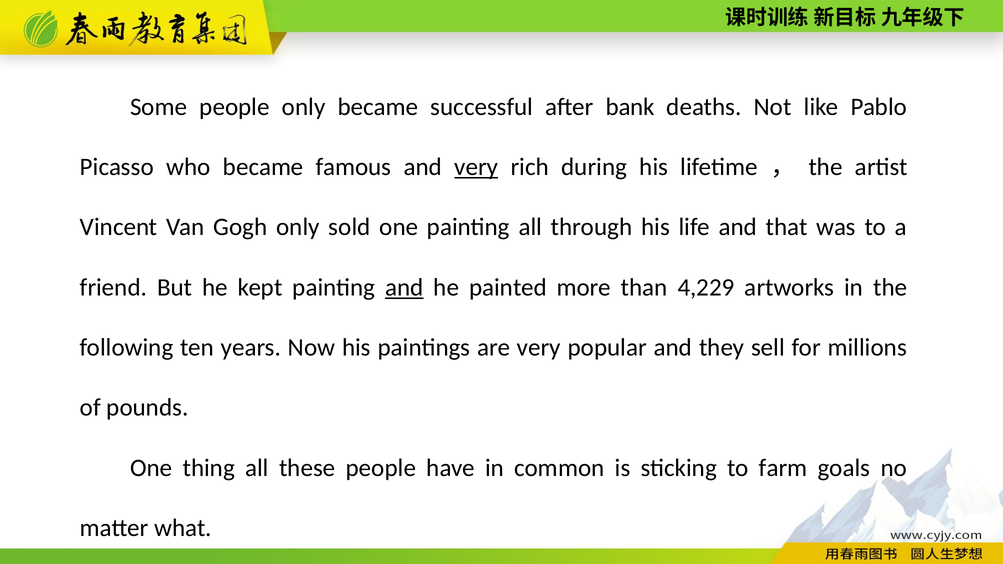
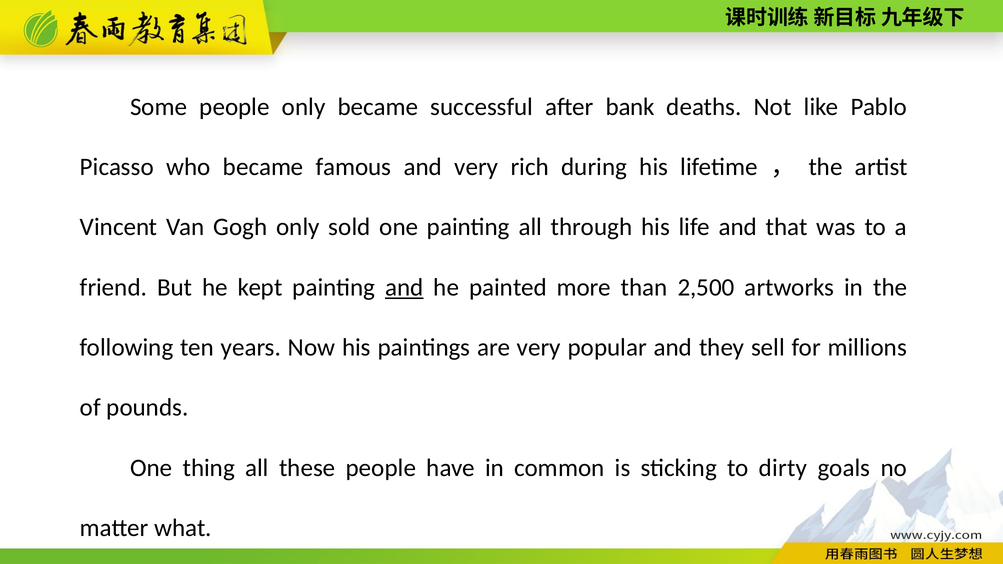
very at (476, 167) underline: present -> none
4,229: 4,229 -> 2,500
farm: farm -> dirty
